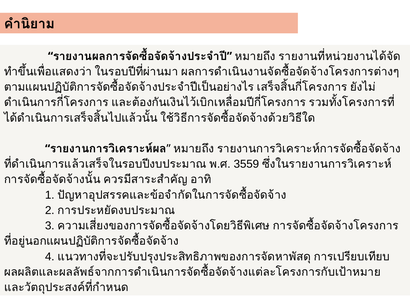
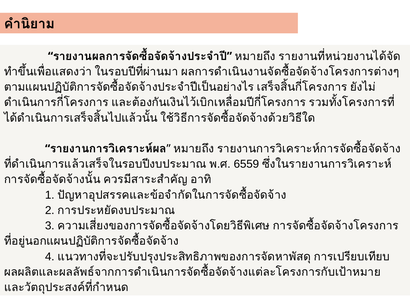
3559: 3559 -> 6559
